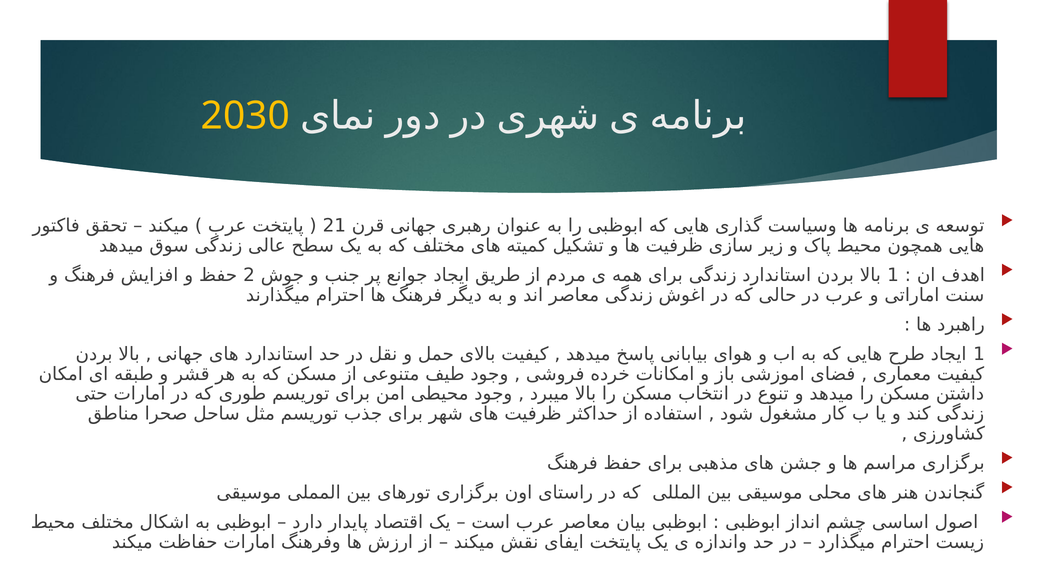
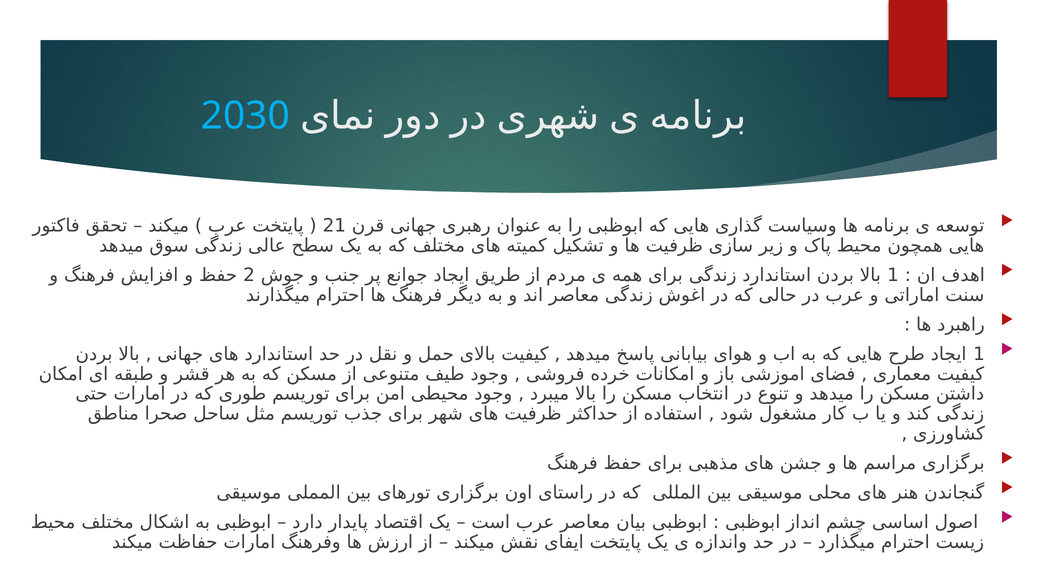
2030 colour: yellow -> light blue
